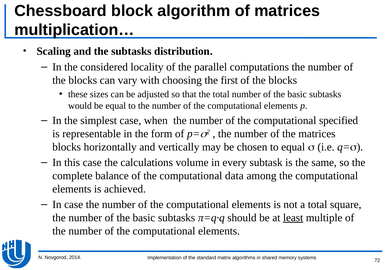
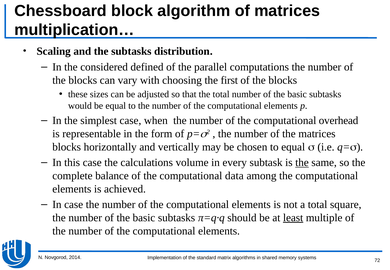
locality: locality -> defined
specified: specified -> overhead
the at (302, 163) underline: none -> present
